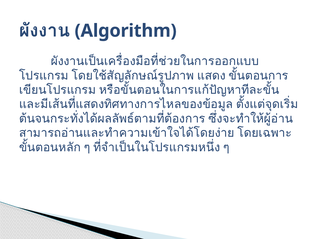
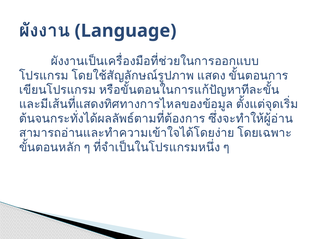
Algorithm: Algorithm -> Language
